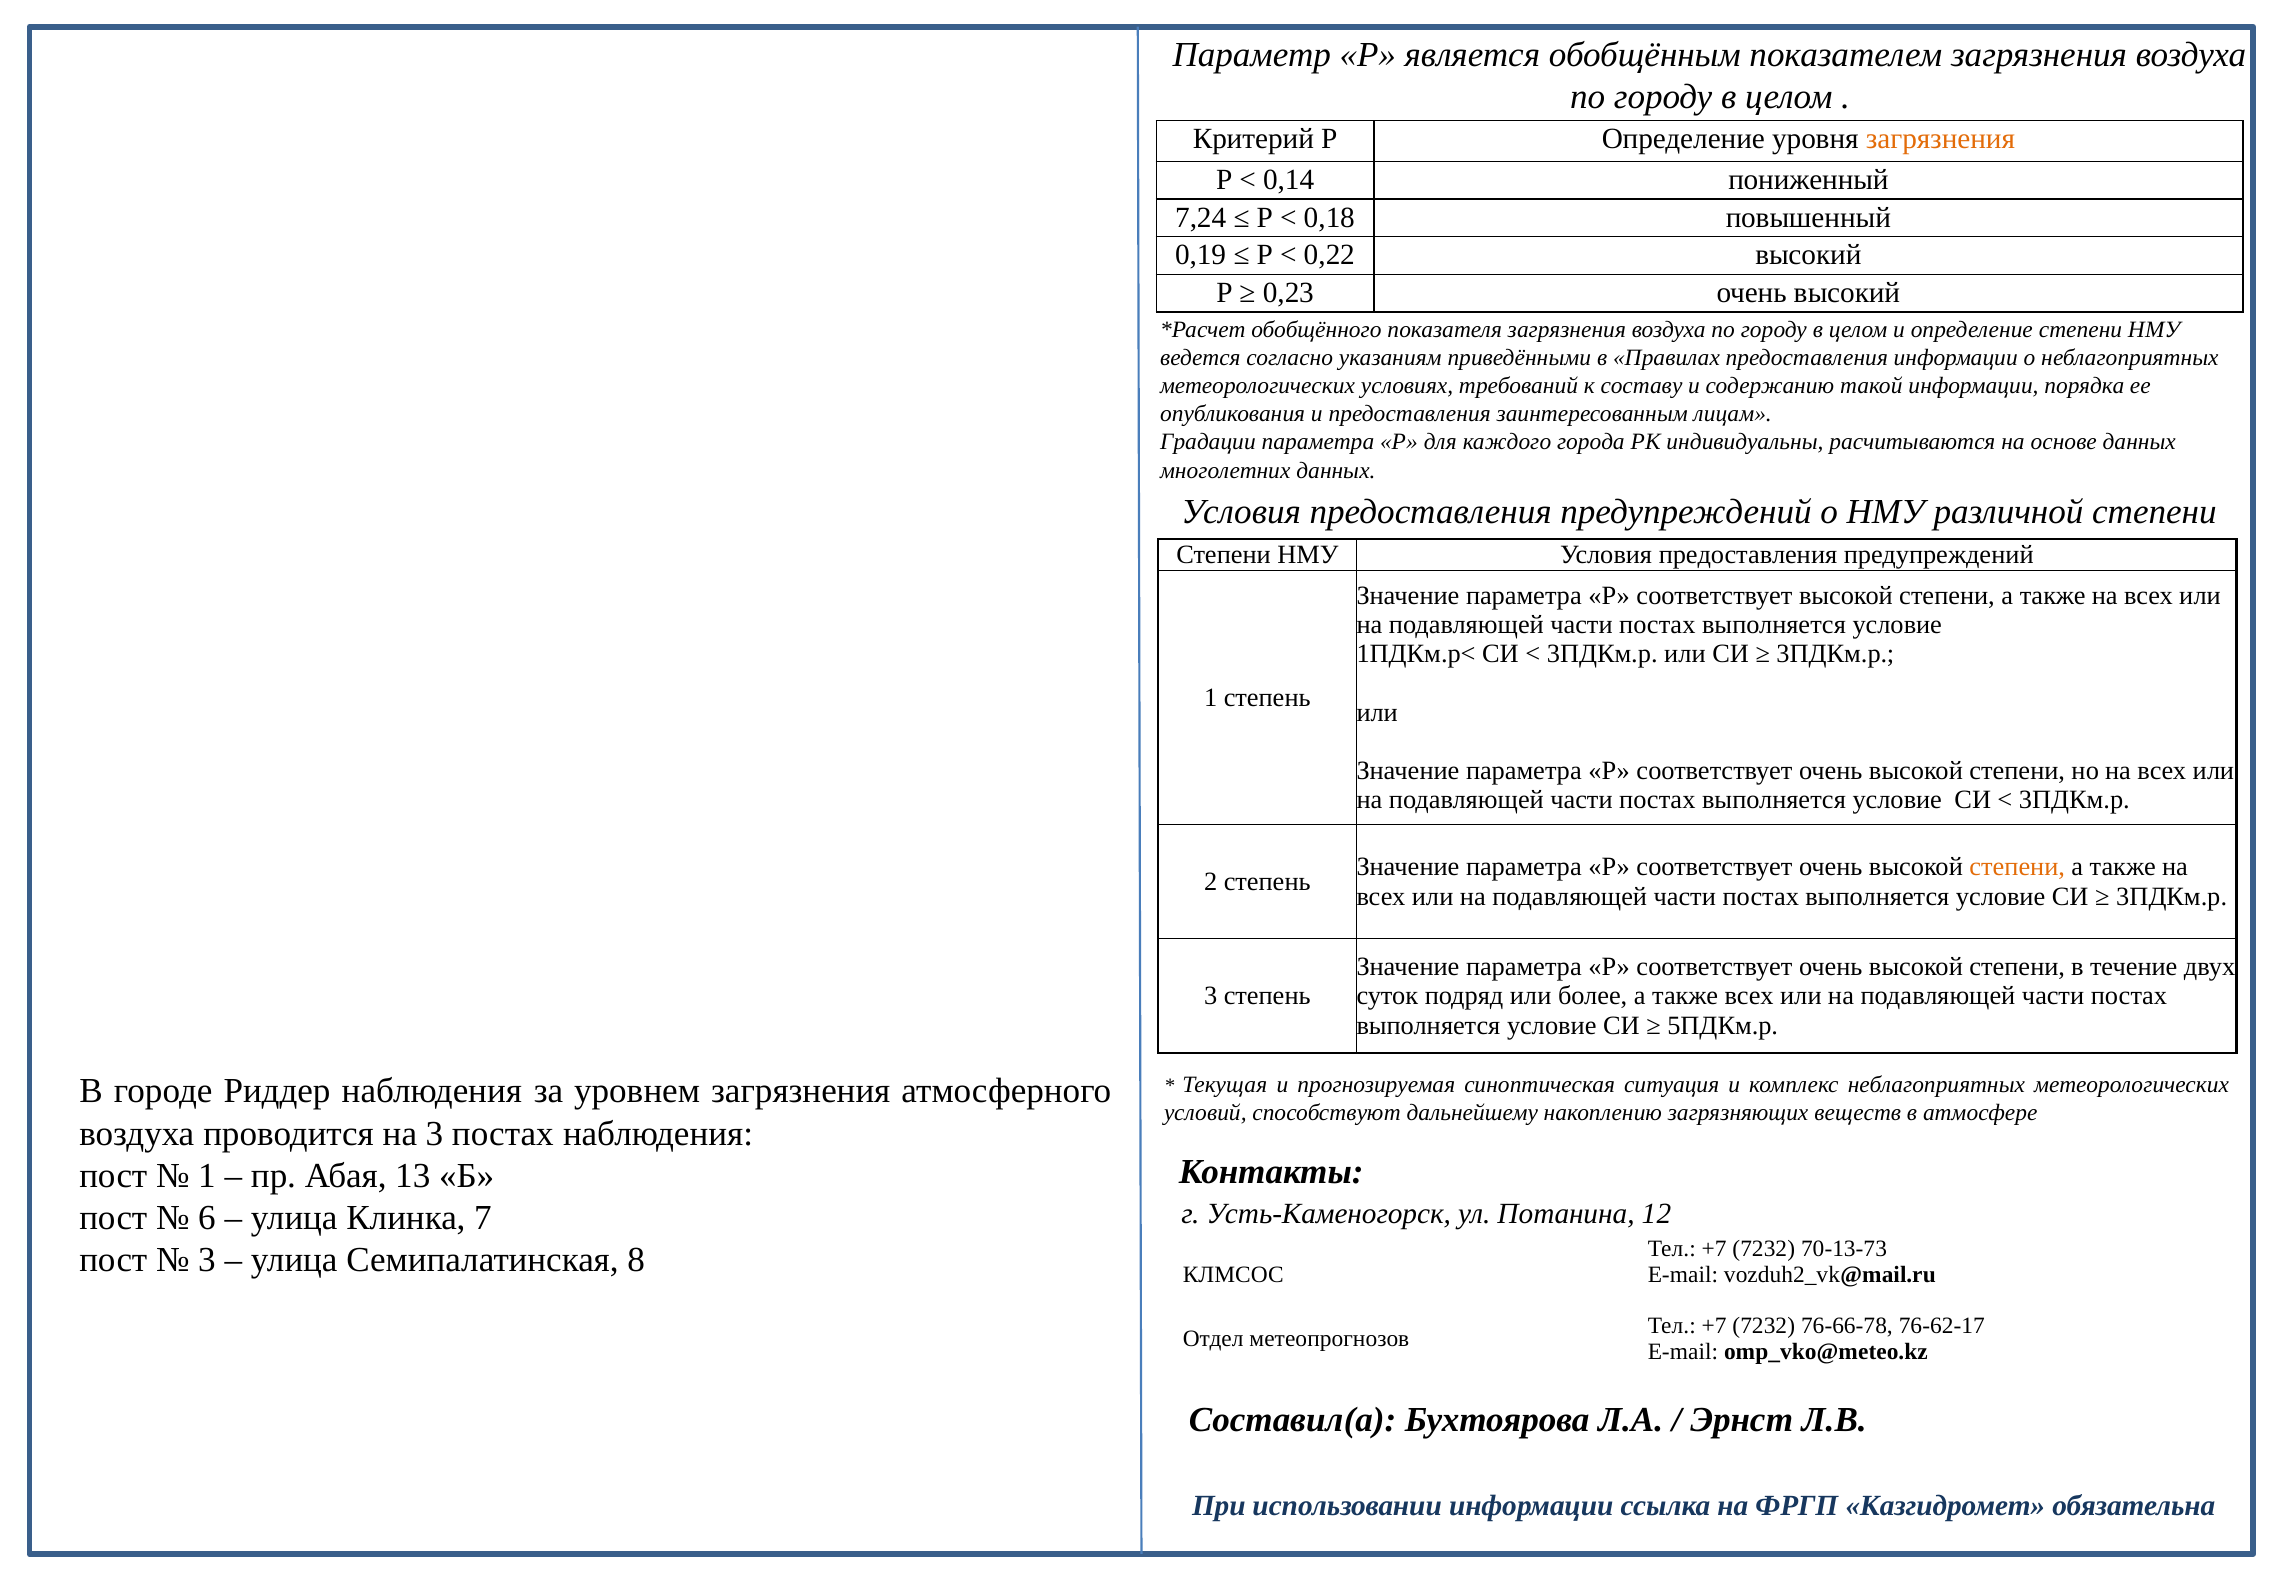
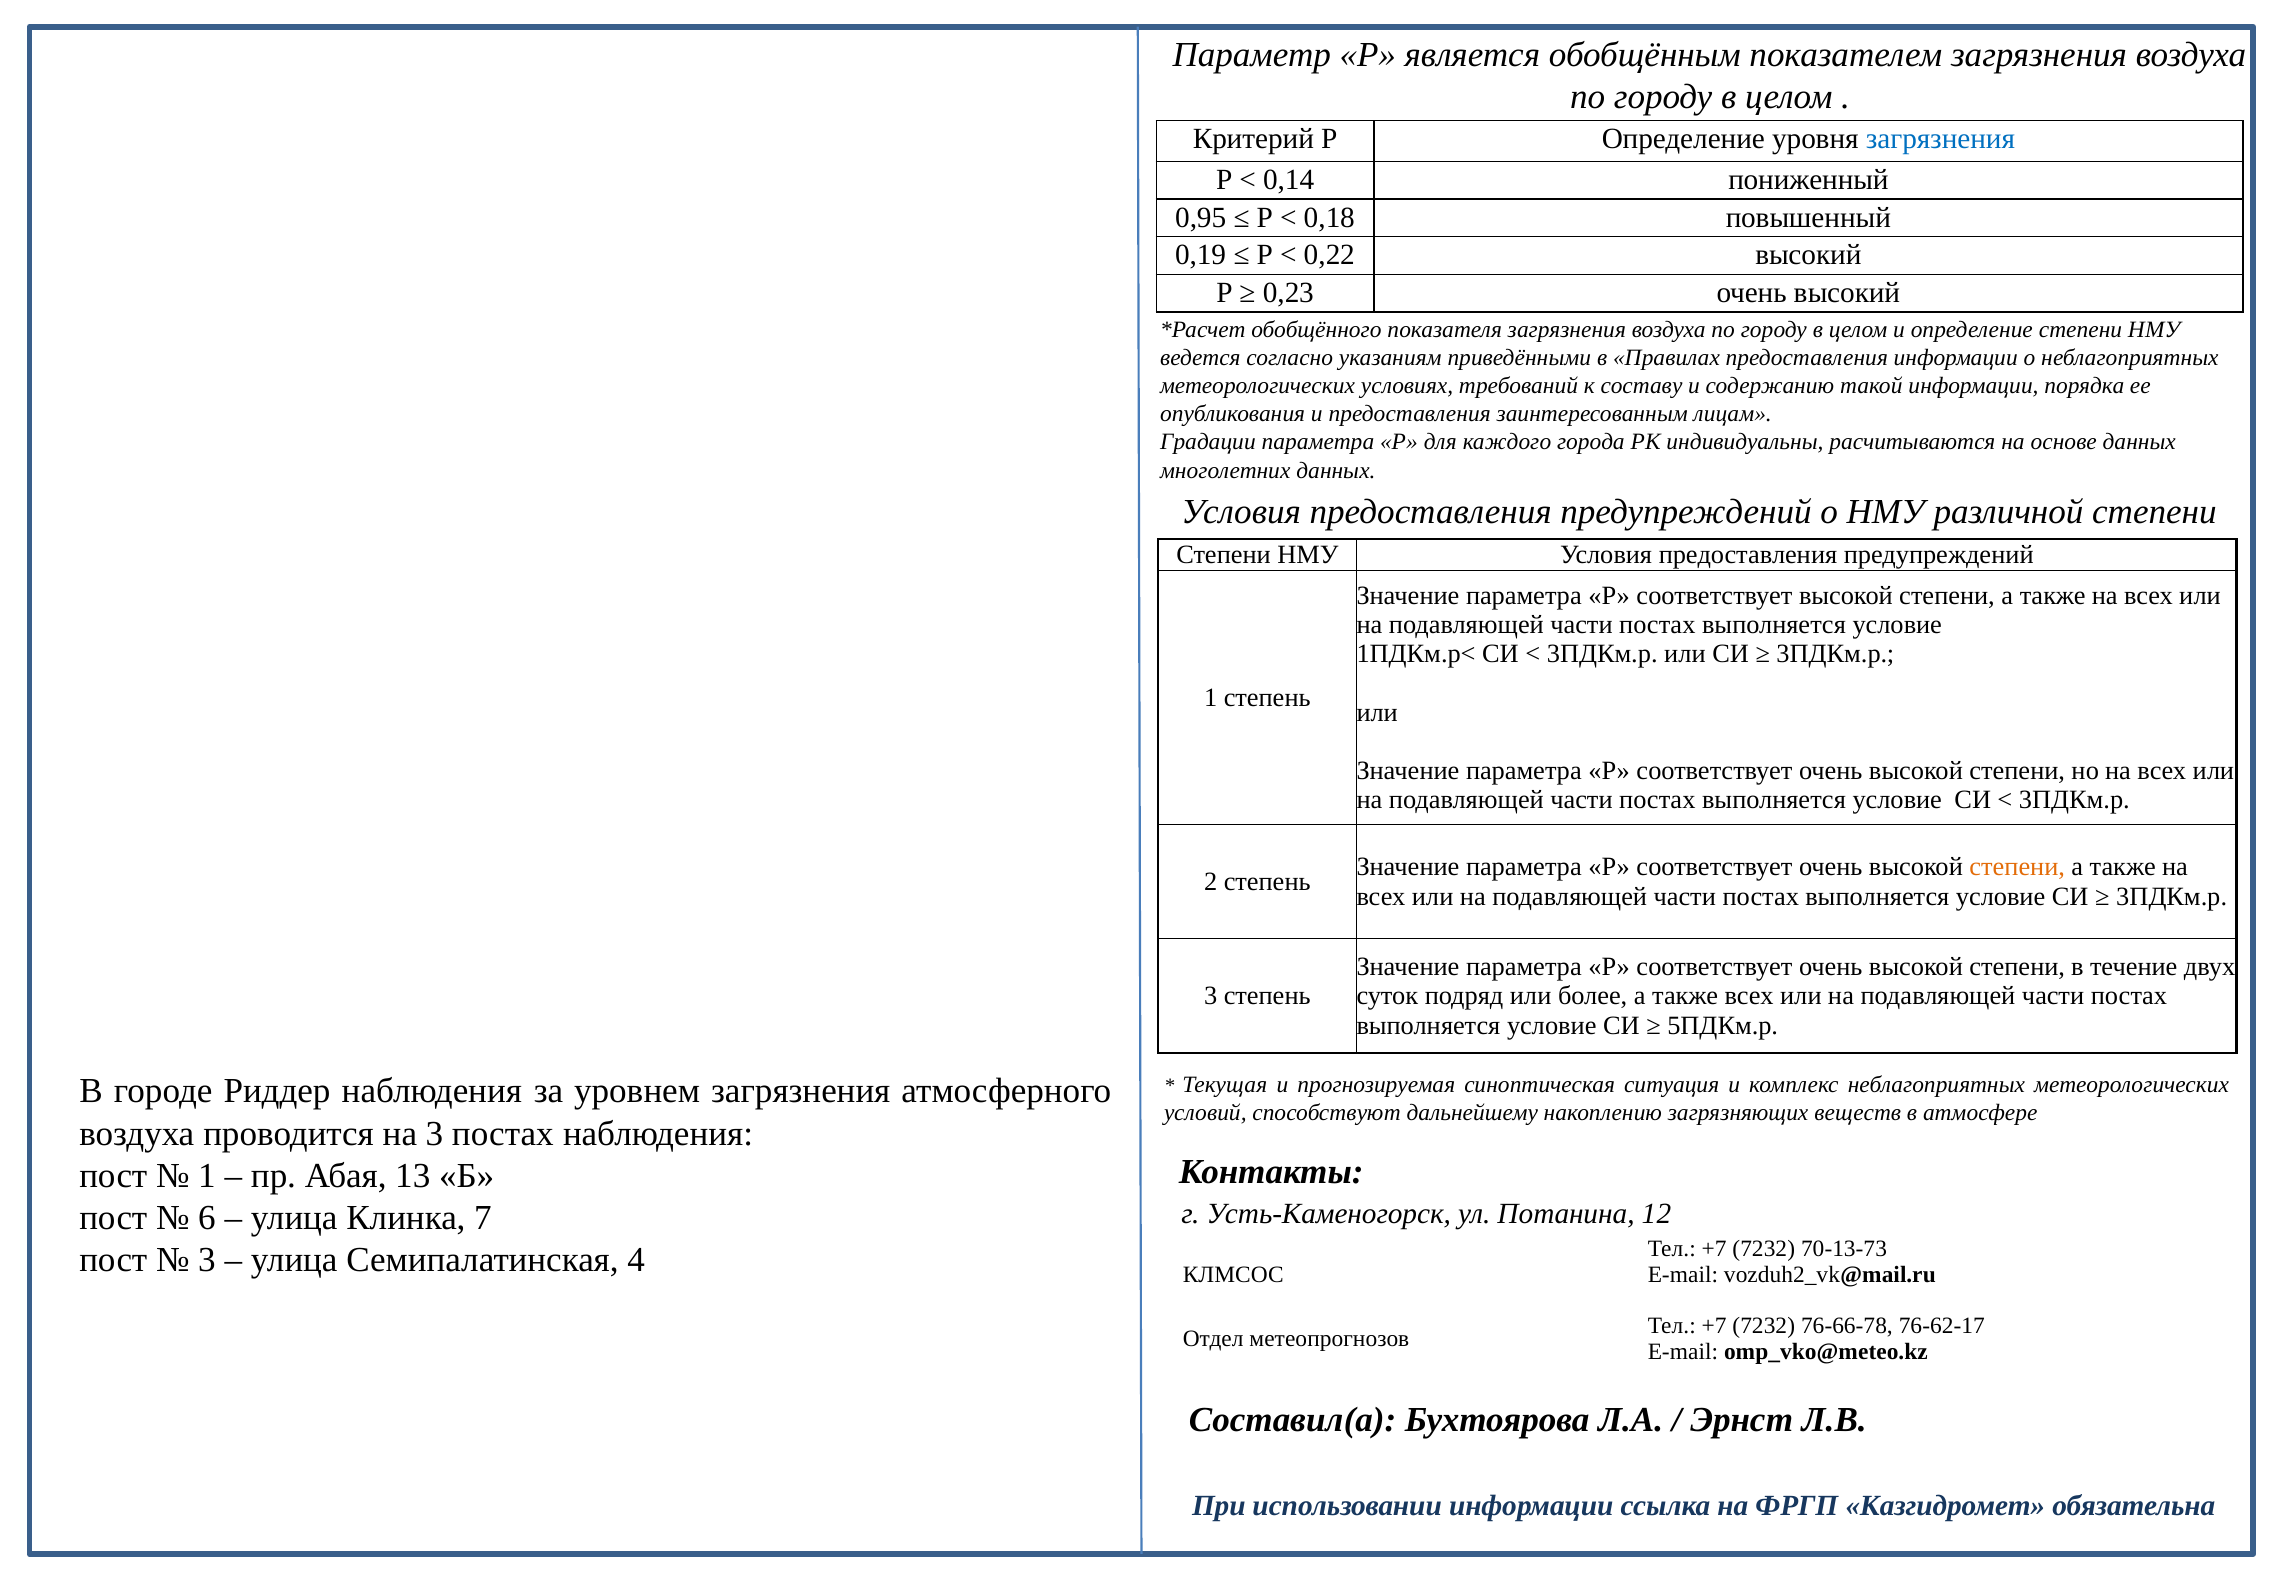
загрязнения at (1940, 139) colour: orange -> blue
7,24: 7,24 -> 0,95
8: 8 -> 4
